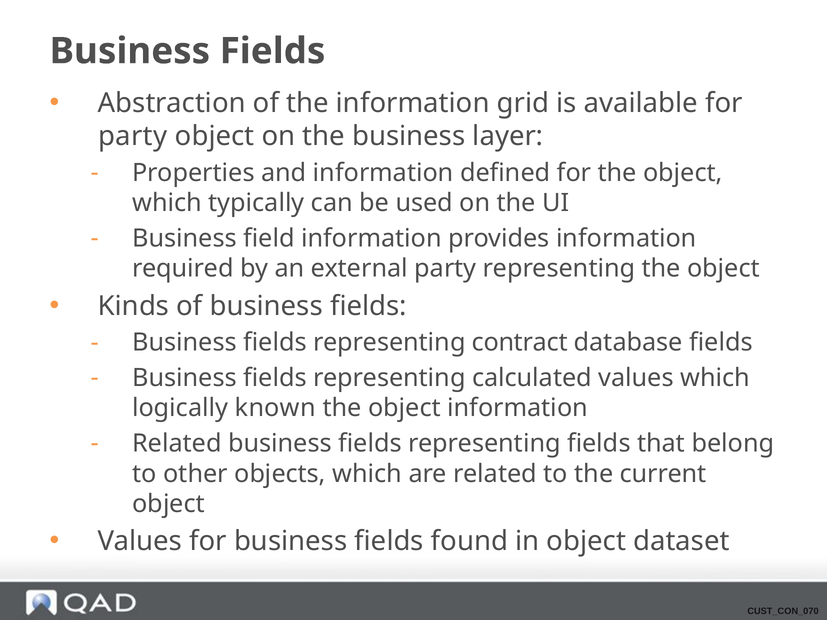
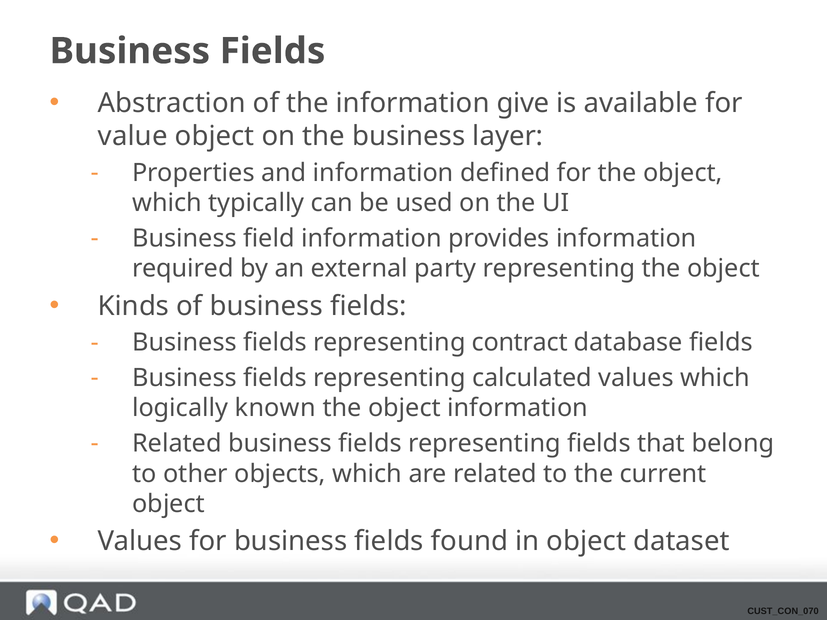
grid: grid -> give
party at (133, 136): party -> value
